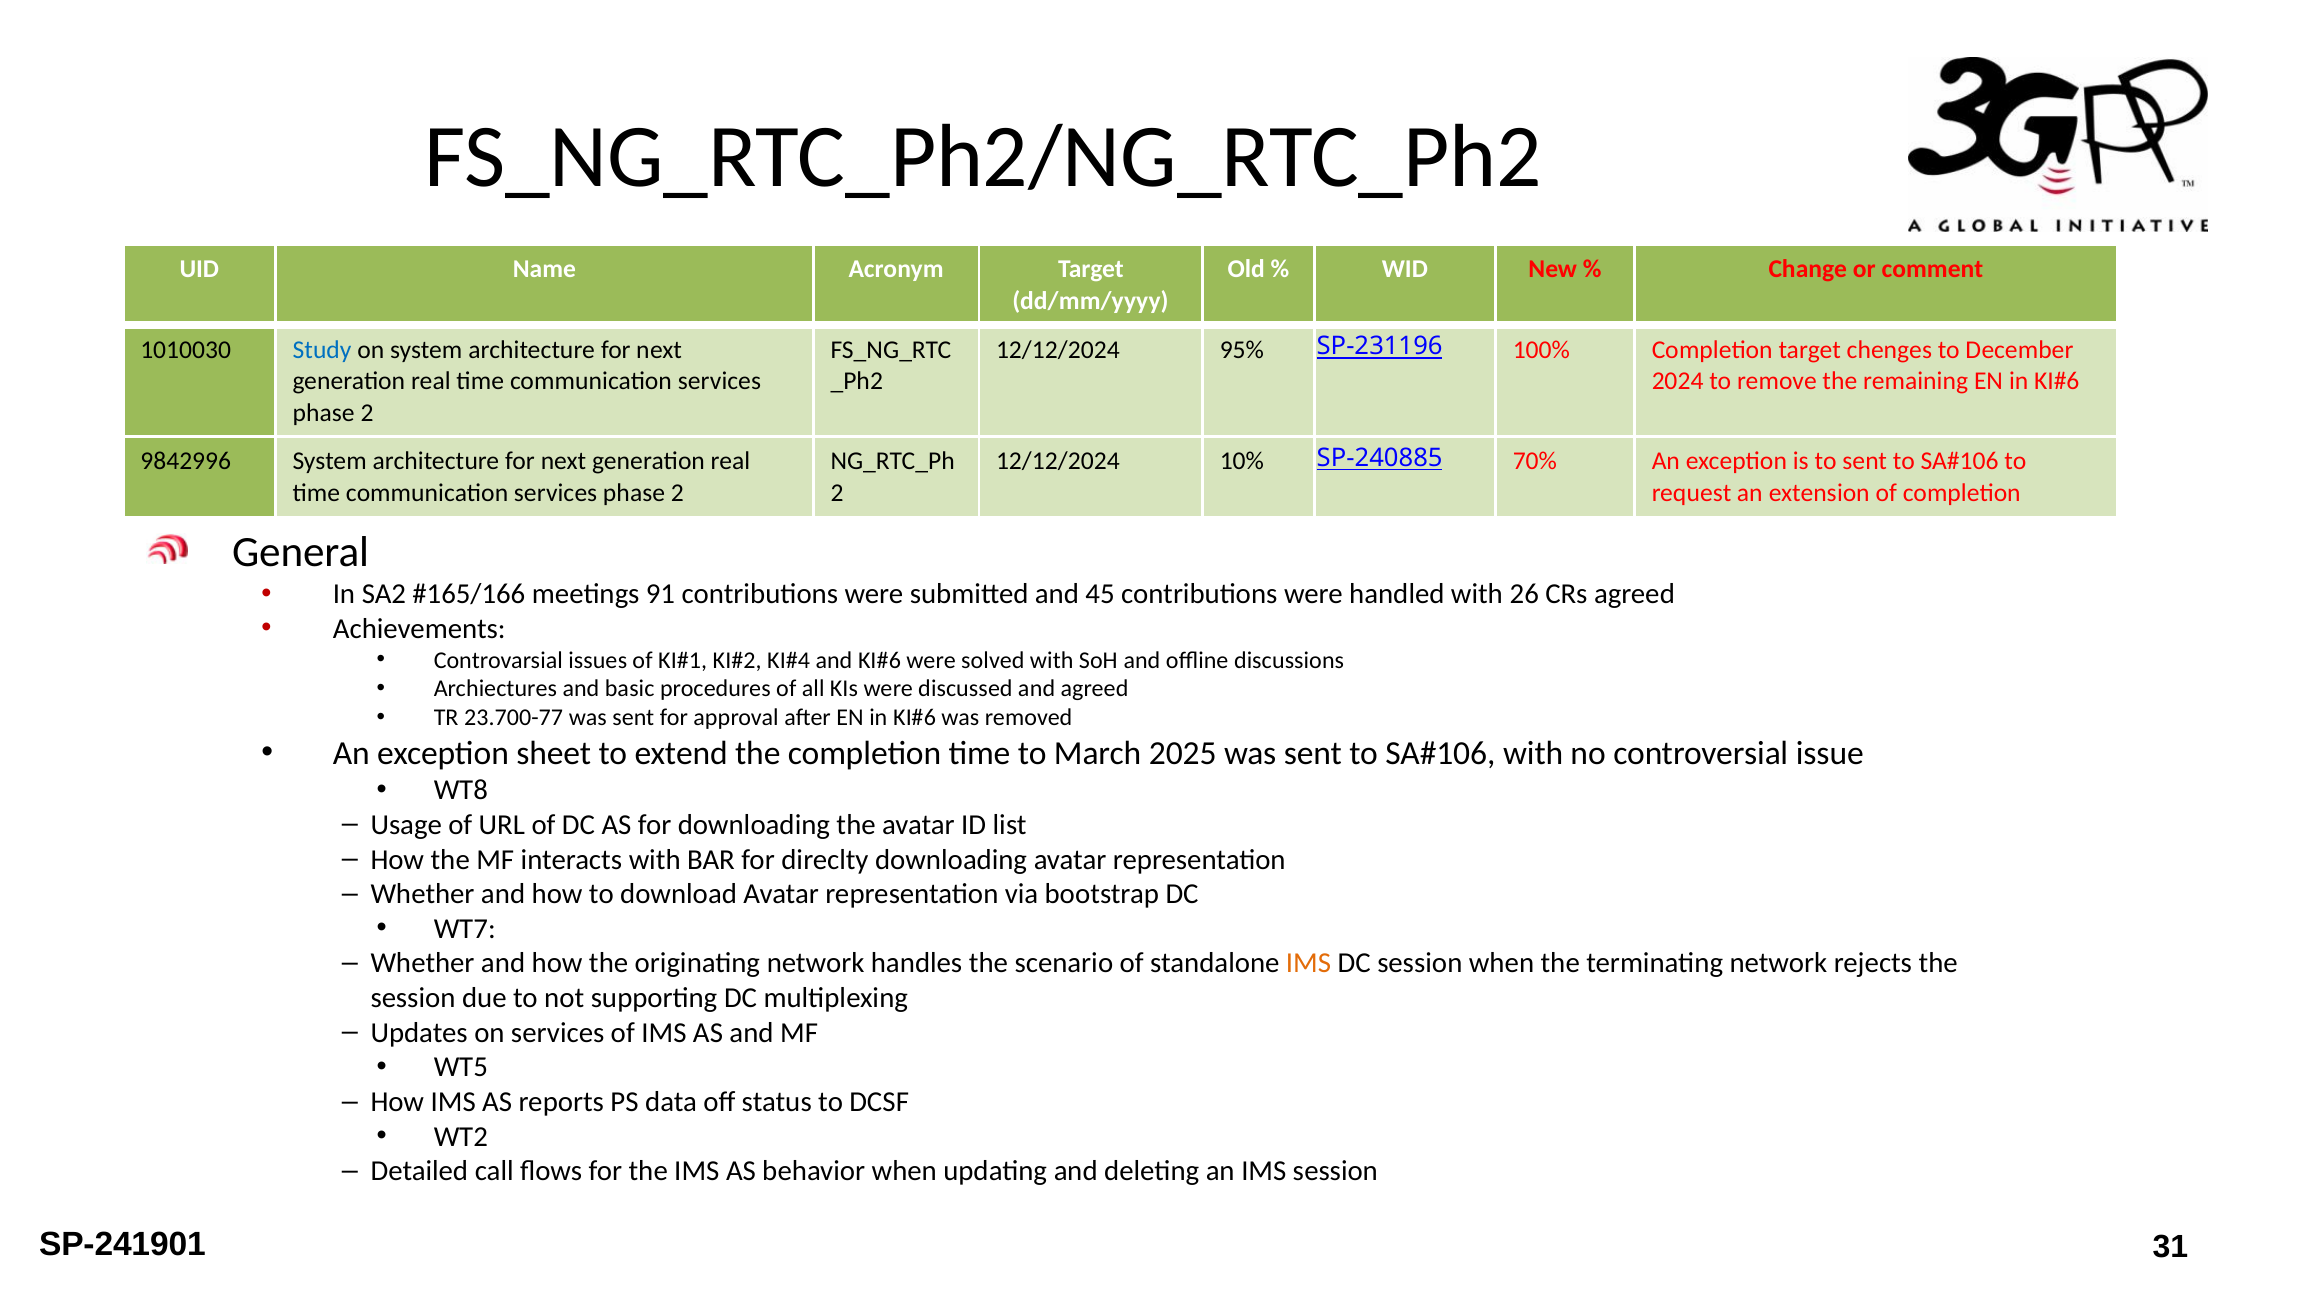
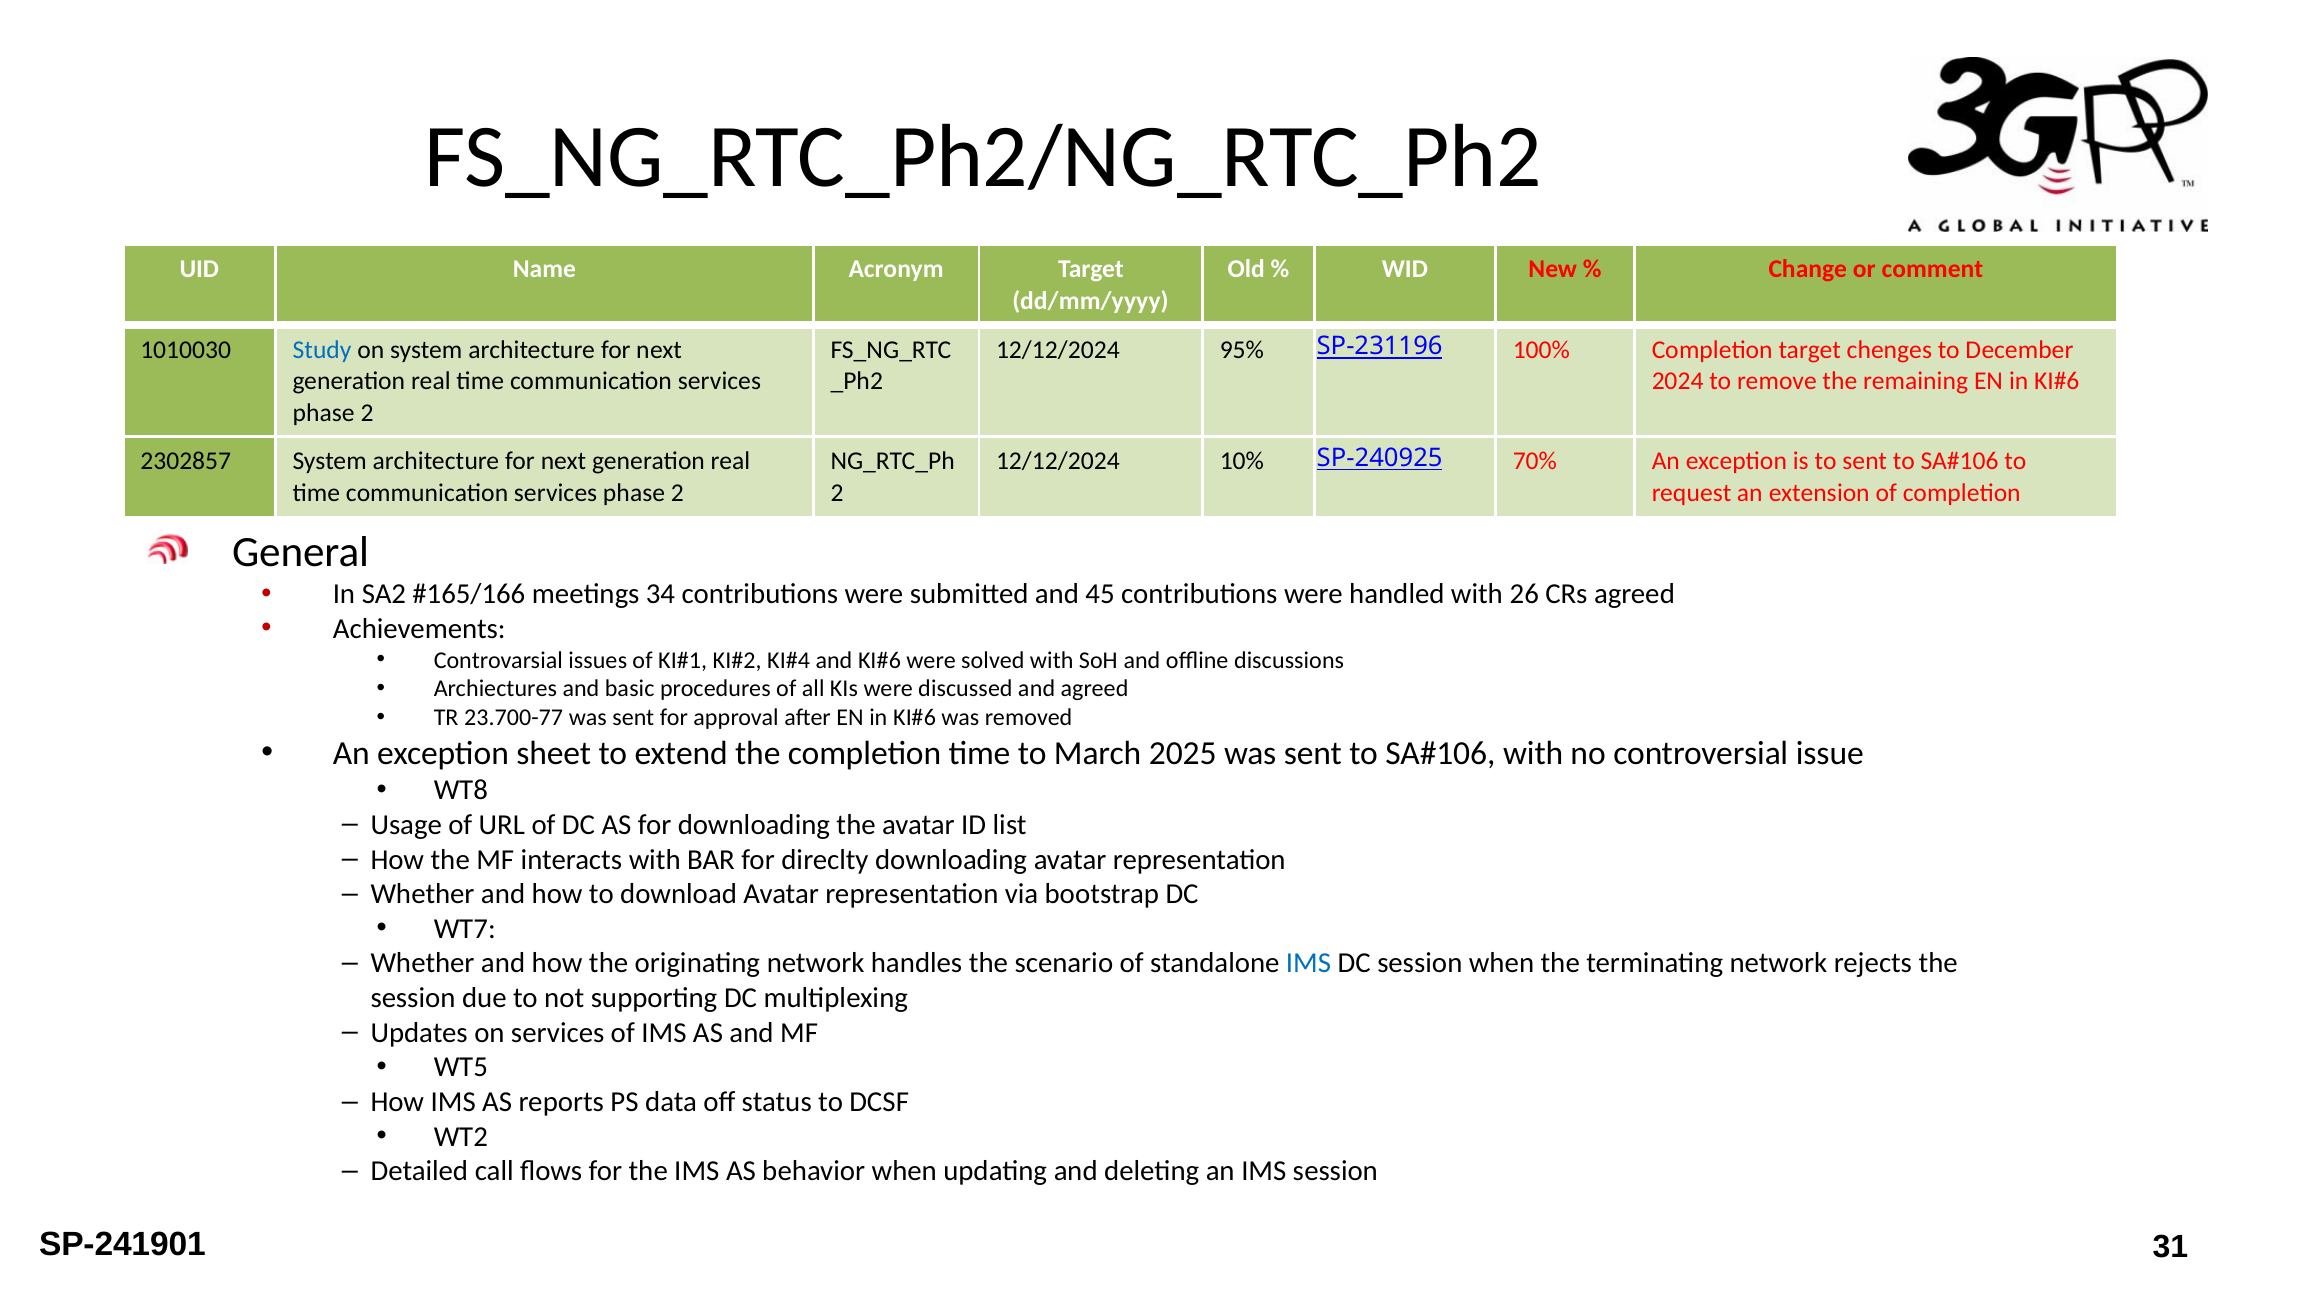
9842996: 9842996 -> 2302857
SP-240885: SP-240885 -> SP-240925
91: 91 -> 34
IMS at (1308, 964) colour: orange -> blue
